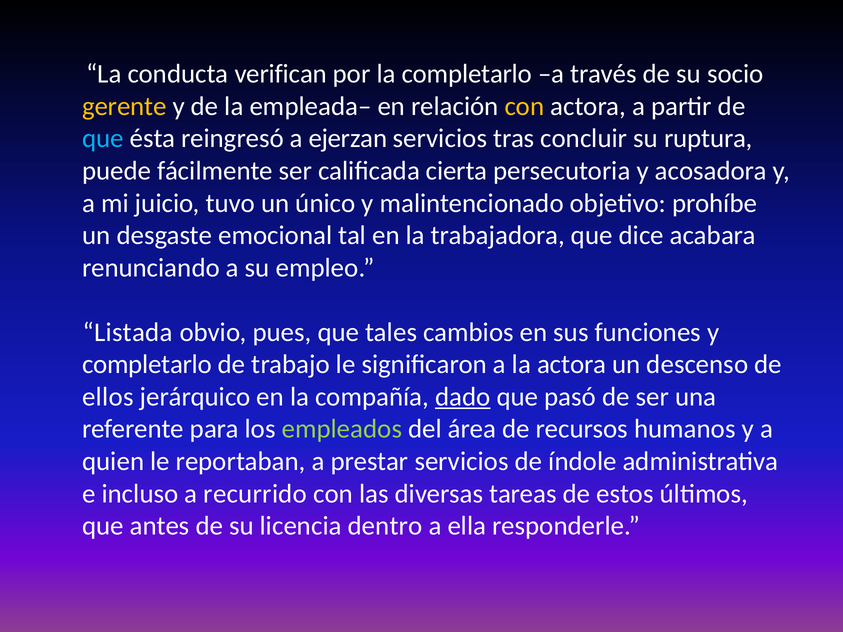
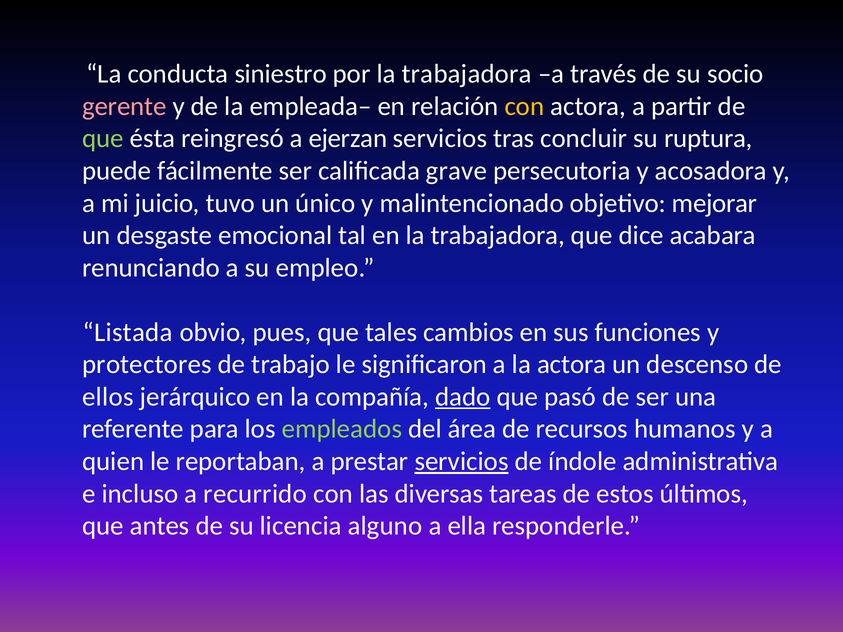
verifican: verifican -> siniestro
por la completarlo: completarlo -> trabajadora
gerente colour: yellow -> pink
que at (103, 139) colour: light blue -> light green
cierta: cierta -> grave
prohíbe: prohíbe -> mejorar
completarlo at (147, 365): completarlo -> protectores
servicios at (462, 462) underline: none -> present
dentro: dentro -> alguno
